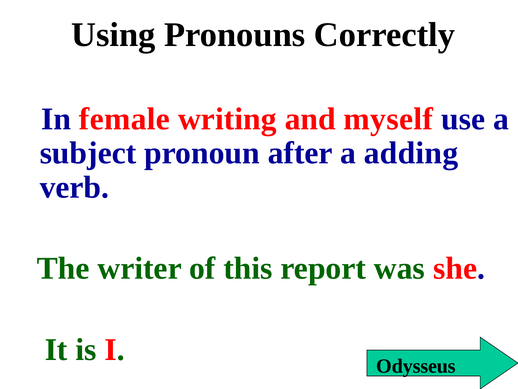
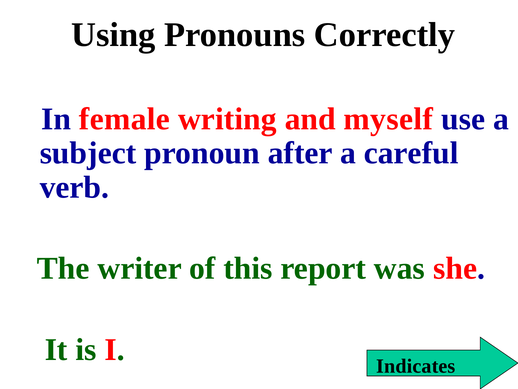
adding: adding -> careful
Odysseus: Odysseus -> Indicates
